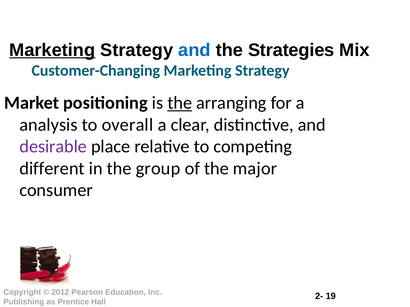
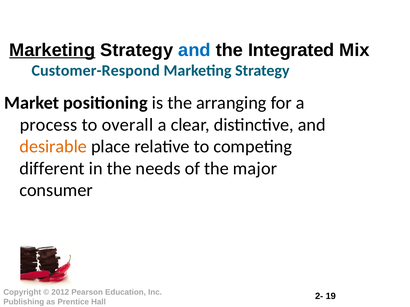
Strategies: Strategies -> Integrated
Customer-Changing: Customer-Changing -> Customer-Respond
the at (180, 103) underline: present -> none
analysis: analysis -> process
desirable colour: purple -> orange
group: group -> needs
